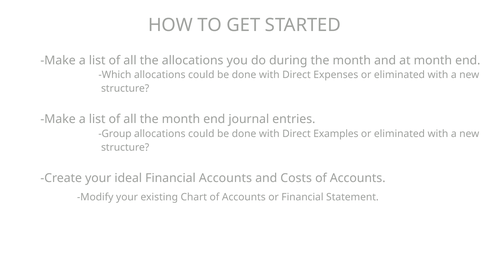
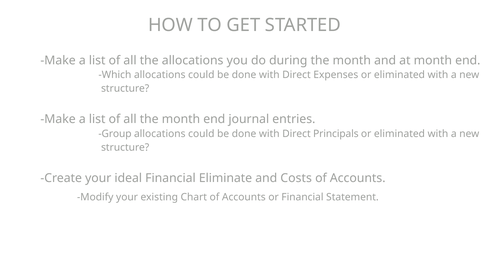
Examples: Examples -> Principals
Financial Accounts: Accounts -> Eliminate
